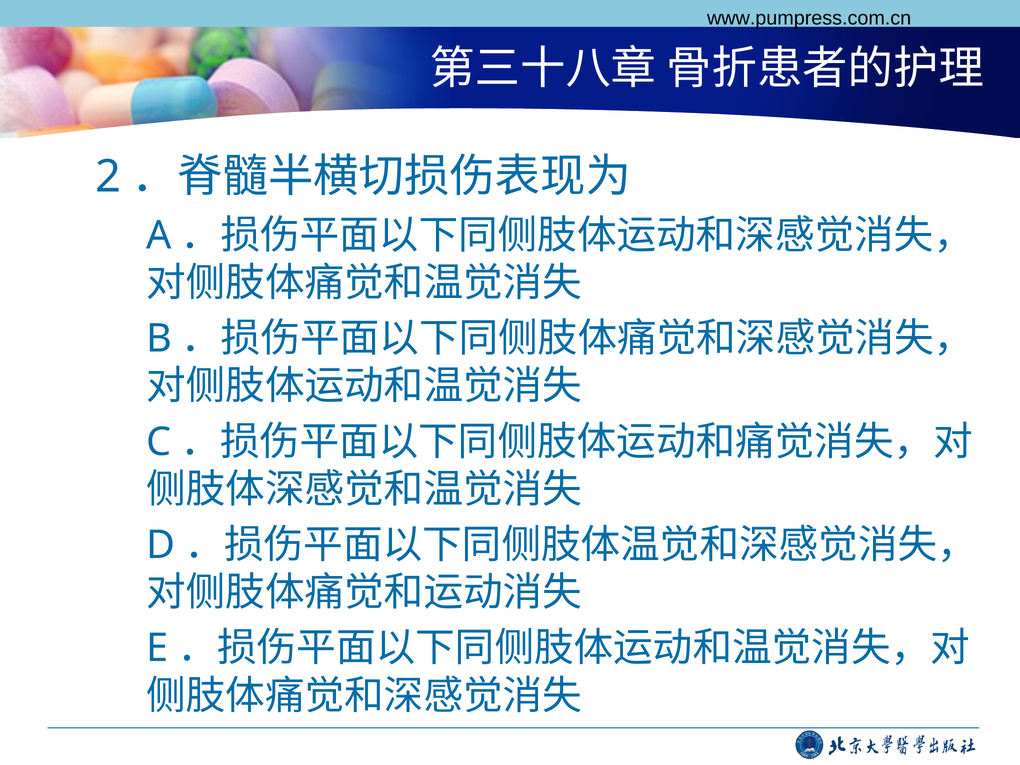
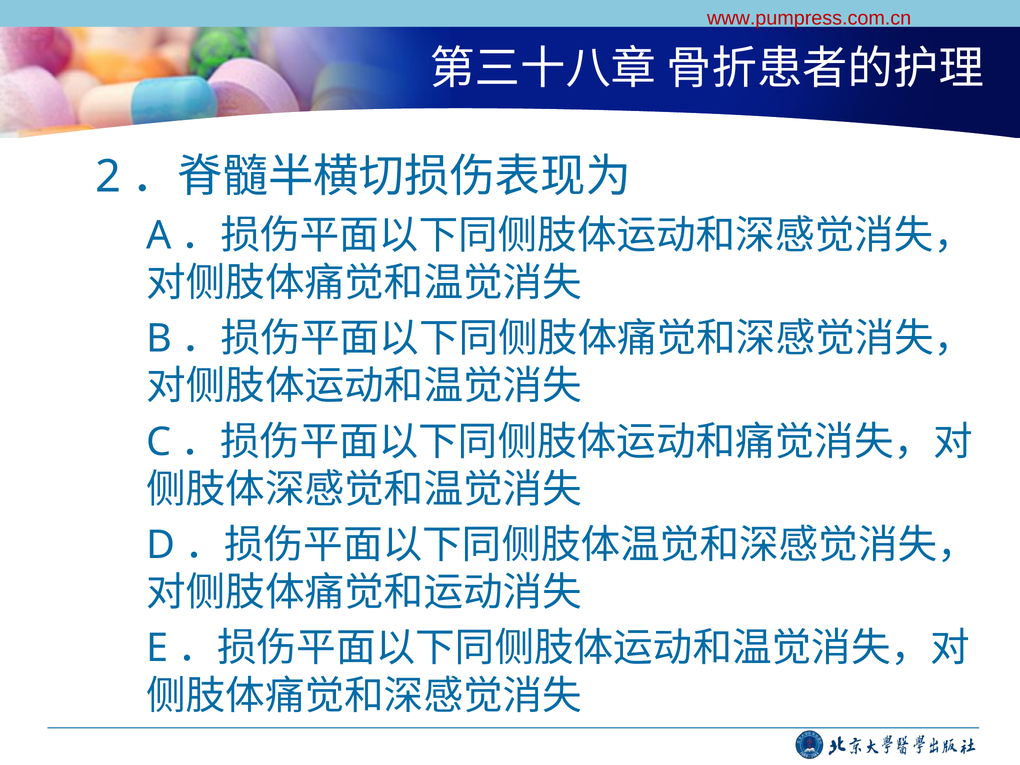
www.pumpress.com.cn colour: black -> red
